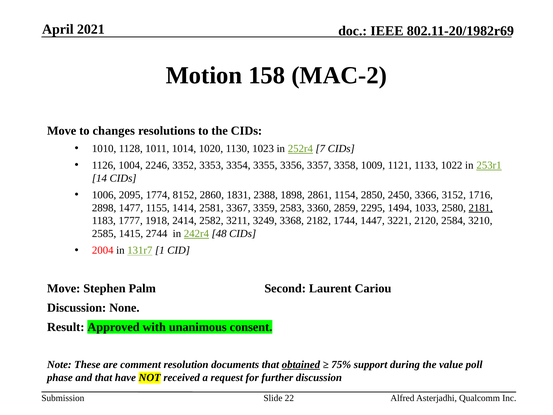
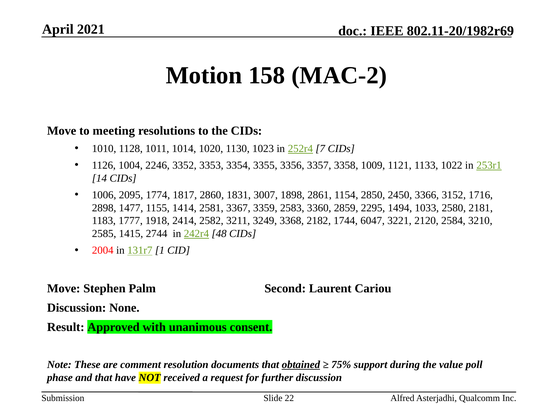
changes: changes -> meeting
8152: 8152 -> 1817
2388: 2388 -> 3007
2181 underline: present -> none
1447: 1447 -> 6047
